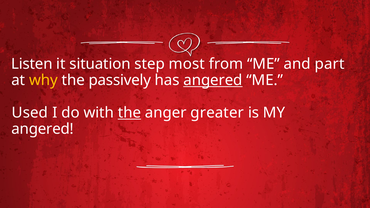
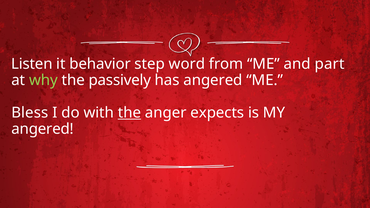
situation: situation -> behavior
most: most -> word
why colour: yellow -> light green
angered at (213, 80) underline: present -> none
Used: Used -> Bless
greater: greater -> expects
